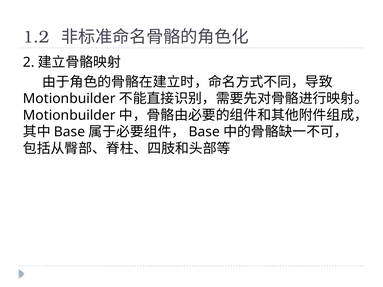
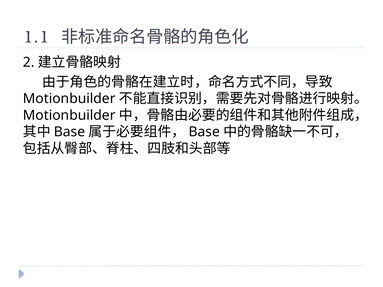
1.2: 1.2 -> 1.1
